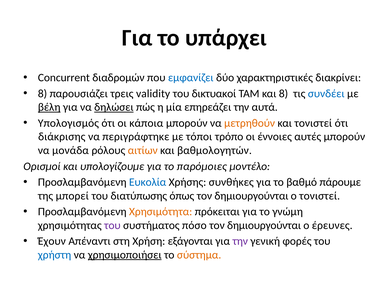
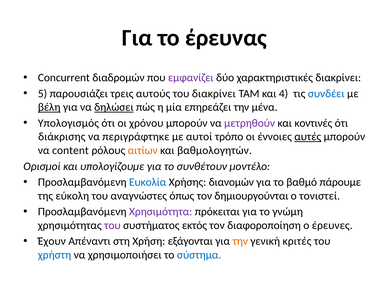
υπάρχει: υπάρχει -> έρευνας
εμφανίζει colour: blue -> purple
8 at (43, 94): 8 -> 5
validity: validity -> αυτούς
του δικτυακοί: δικτυακοί -> διακρίνει
και 8: 8 -> 4
αυτά: αυτά -> μένα
κάποια: κάποια -> χρόνου
μετρηθούν colour: orange -> purple
και τονιστεί: τονιστεί -> κοντινές
τόποι: τόποι -> αυτοί
αυτές underline: none -> present
μονάδα: μονάδα -> content
παρόμοιες: παρόμοιες -> συνθέτουν
συνθήκες: συνθήκες -> διανομών
μπορεί: μπορεί -> εύκολη
διατύπωσης: διατύπωσης -> αναγνώστες
Χρησιμότητα colour: orange -> purple
πόσο: πόσο -> εκτός
δημιουργούνται at (264, 225): δημιουργούνται -> διαφοροποίηση
την at (240, 241) colour: purple -> orange
φορές: φορές -> κριτές
χρησιμοποιήσει underline: present -> none
σύστημα colour: orange -> blue
